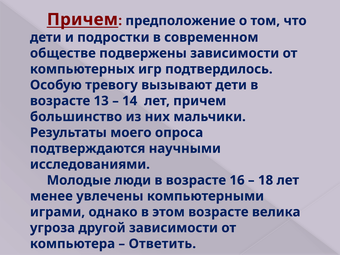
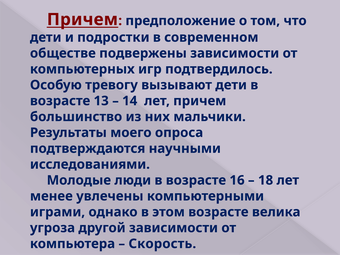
Ответить: Ответить -> Скорость
